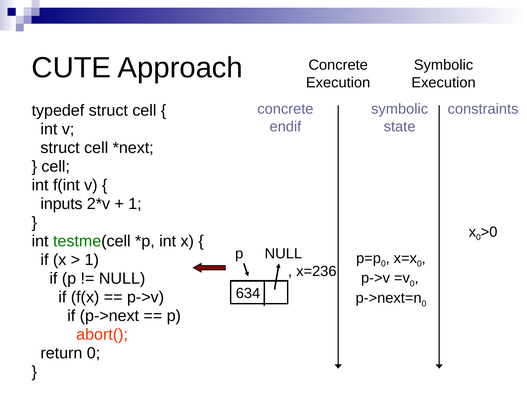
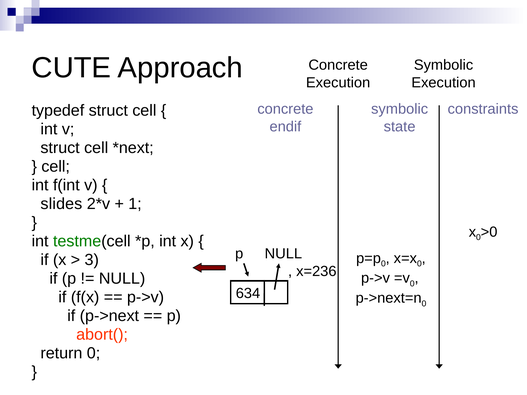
inputs: inputs -> slides
1 at (92, 260): 1 -> 3
